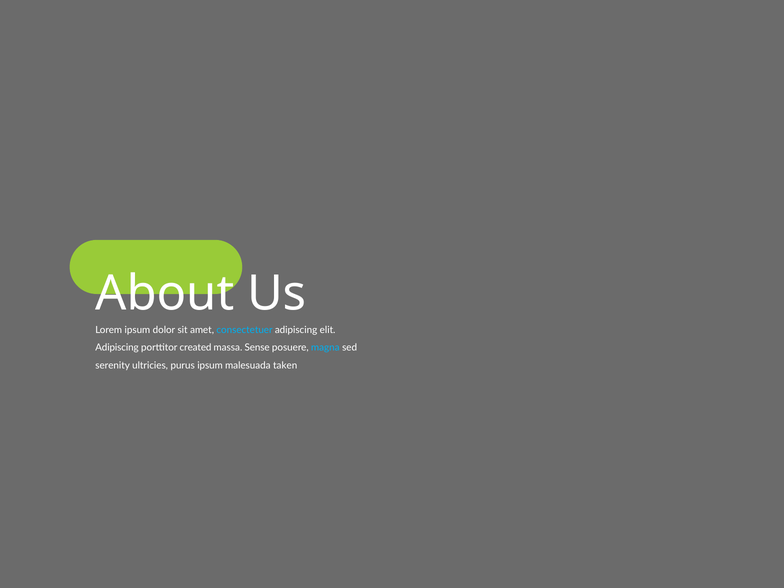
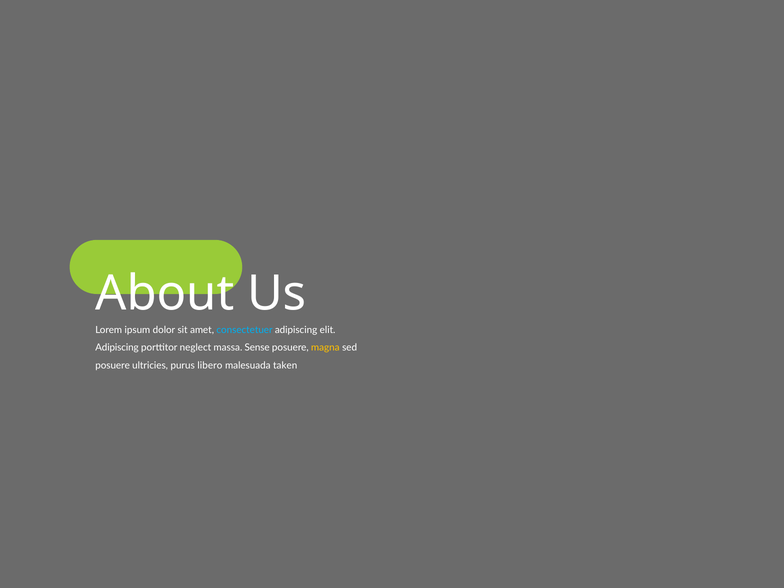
created: created -> neglect
magna colour: light blue -> yellow
serenity at (113, 365): serenity -> posuere
purus ipsum: ipsum -> libero
